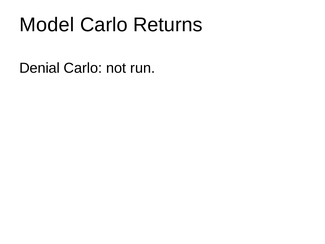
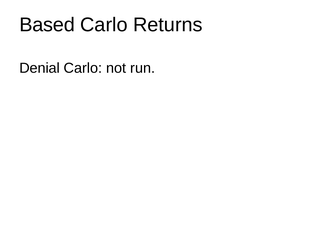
Model: Model -> Based
